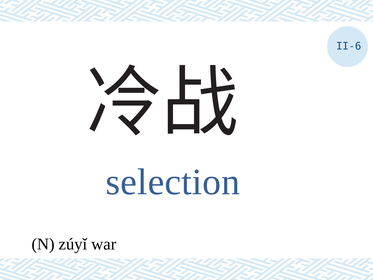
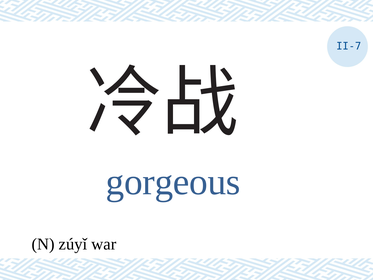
II-6: II-6 -> II-7
selection: selection -> gorgeous
